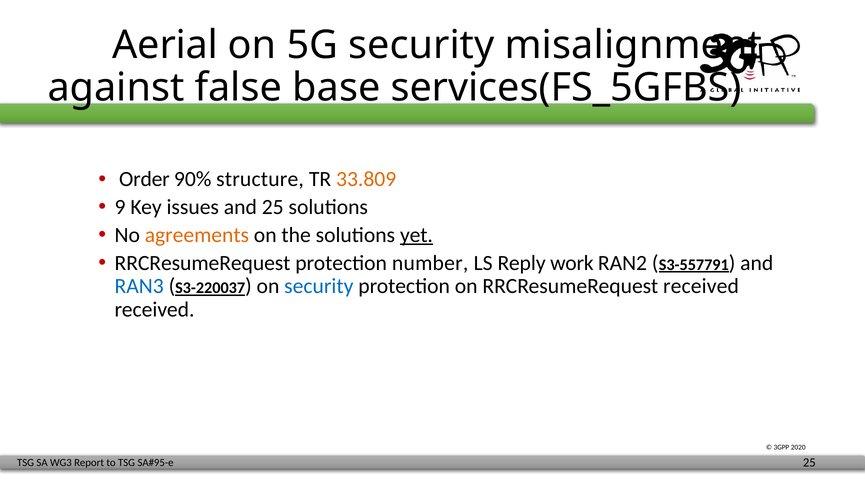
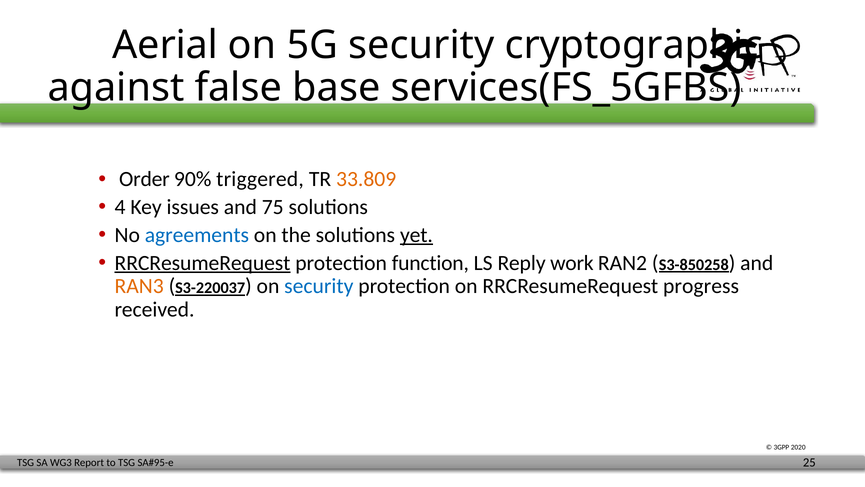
misalignment: misalignment -> cryptographic
structure: structure -> triggered
9: 9 -> 4
and 25: 25 -> 75
agreements colour: orange -> blue
RRCResumeRequest at (203, 263) underline: none -> present
number: number -> function
S3-557791: S3-557791 -> S3-850258
RAN3 colour: blue -> orange
RRCResumeRequest received: received -> progress
